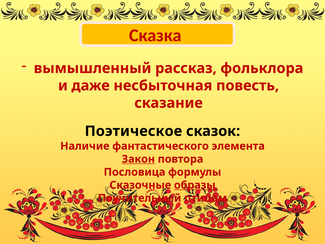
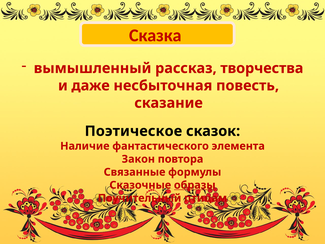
фольклора: фольклора -> творчества
Закон underline: present -> none
Пословица: Пословица -> Связанные
